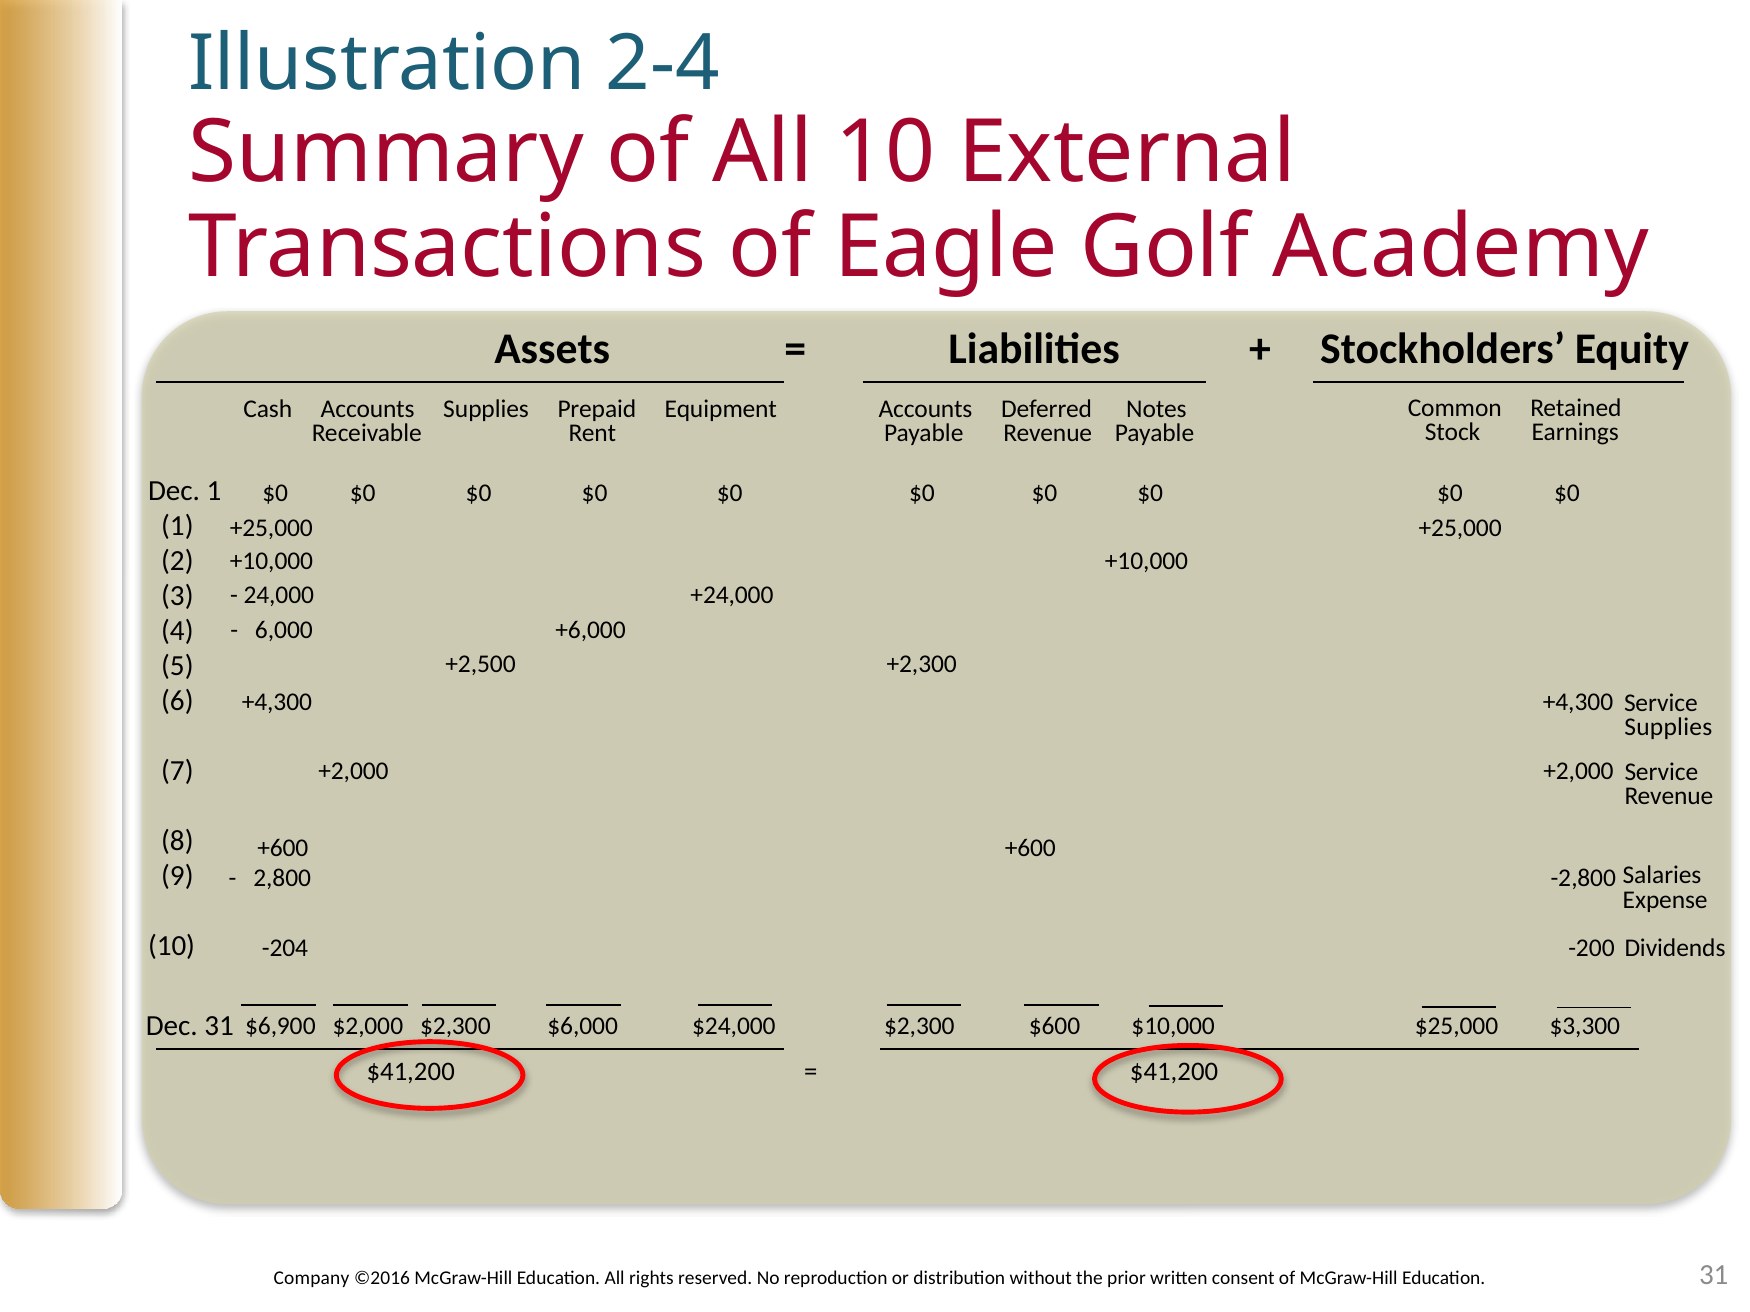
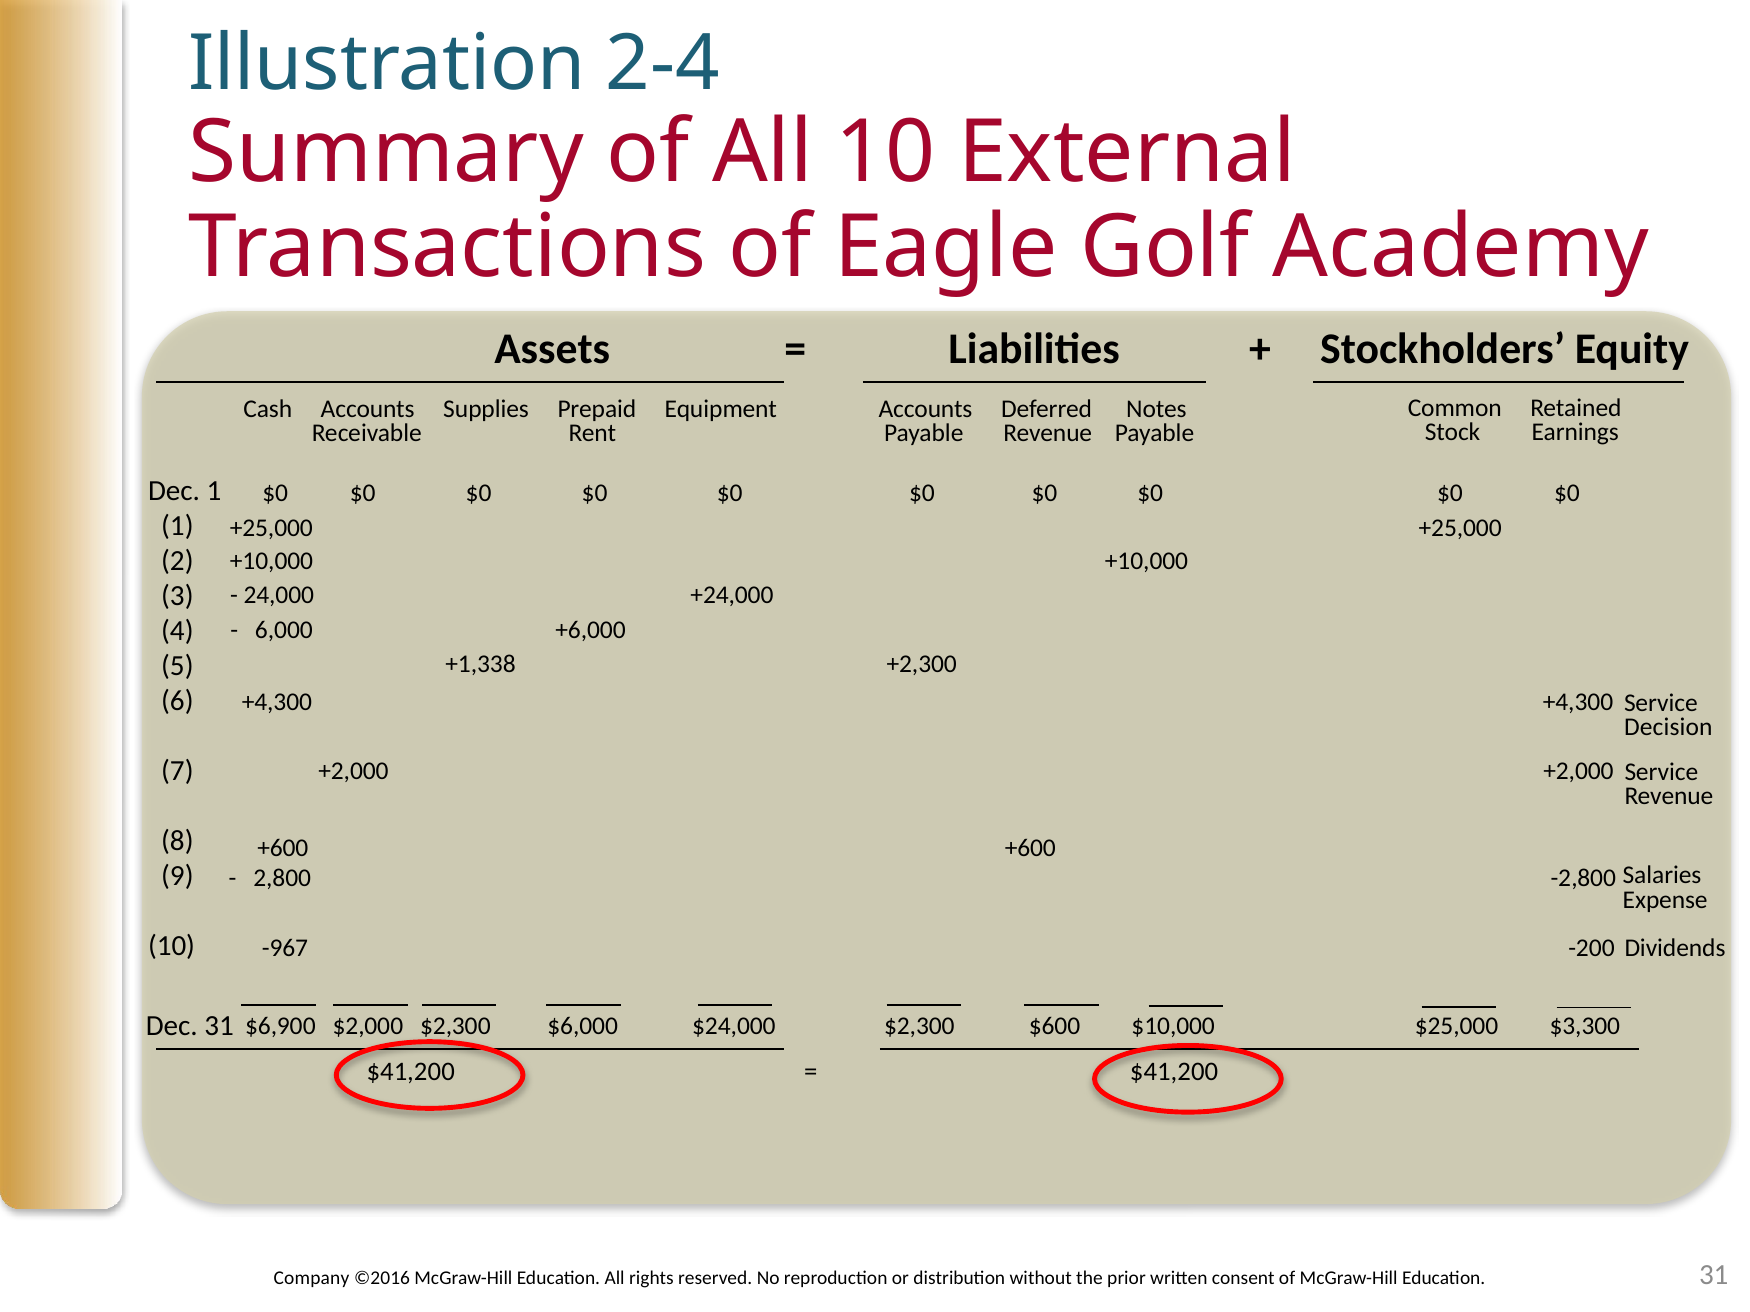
+2,500: +2,500 -> +1,338
Supplies at (1668, 728): Supplies -> Decision
-204: -204 -> -967
